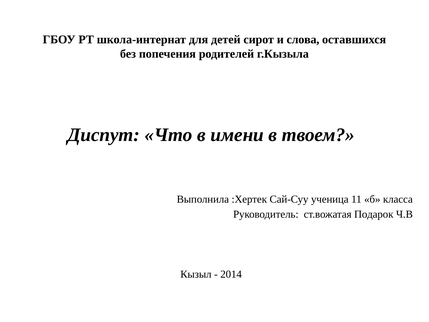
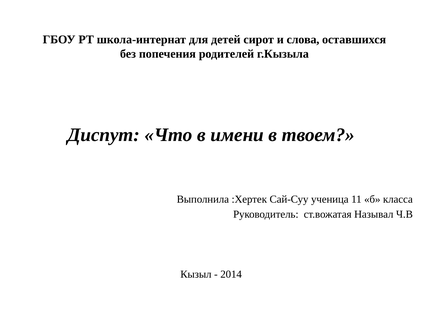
Подарок: Подарок -> Называл
